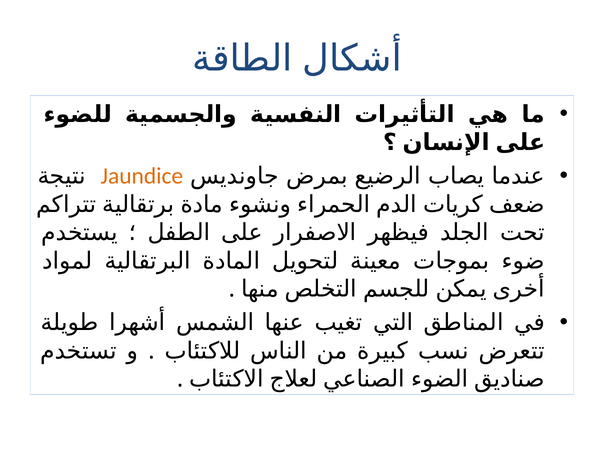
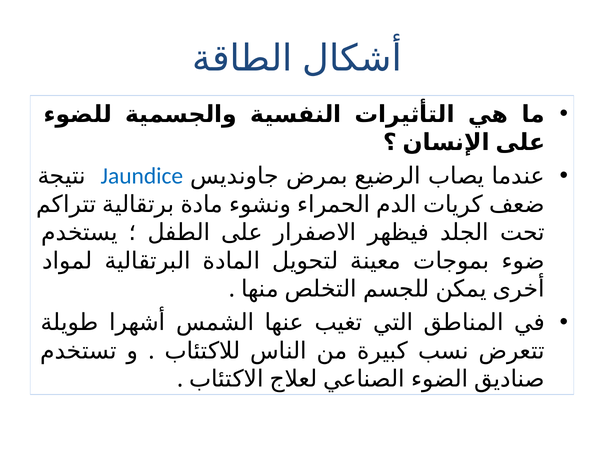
Jaundice colour: orange -> blue
